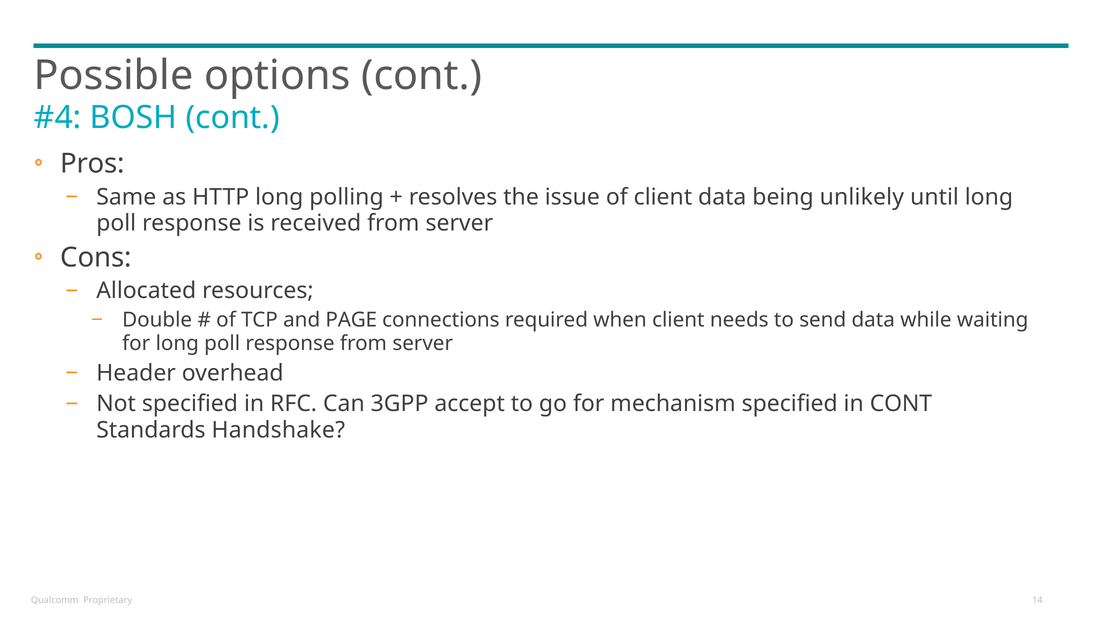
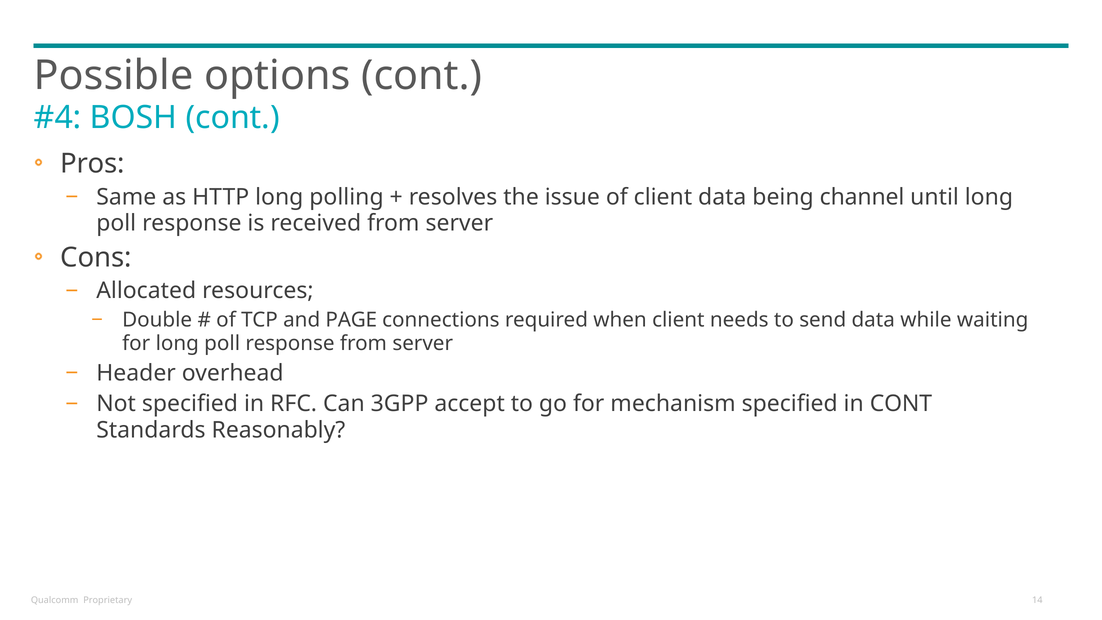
unlikely: unlikely -> channel
Handshake: Handshake -> Reasonably
